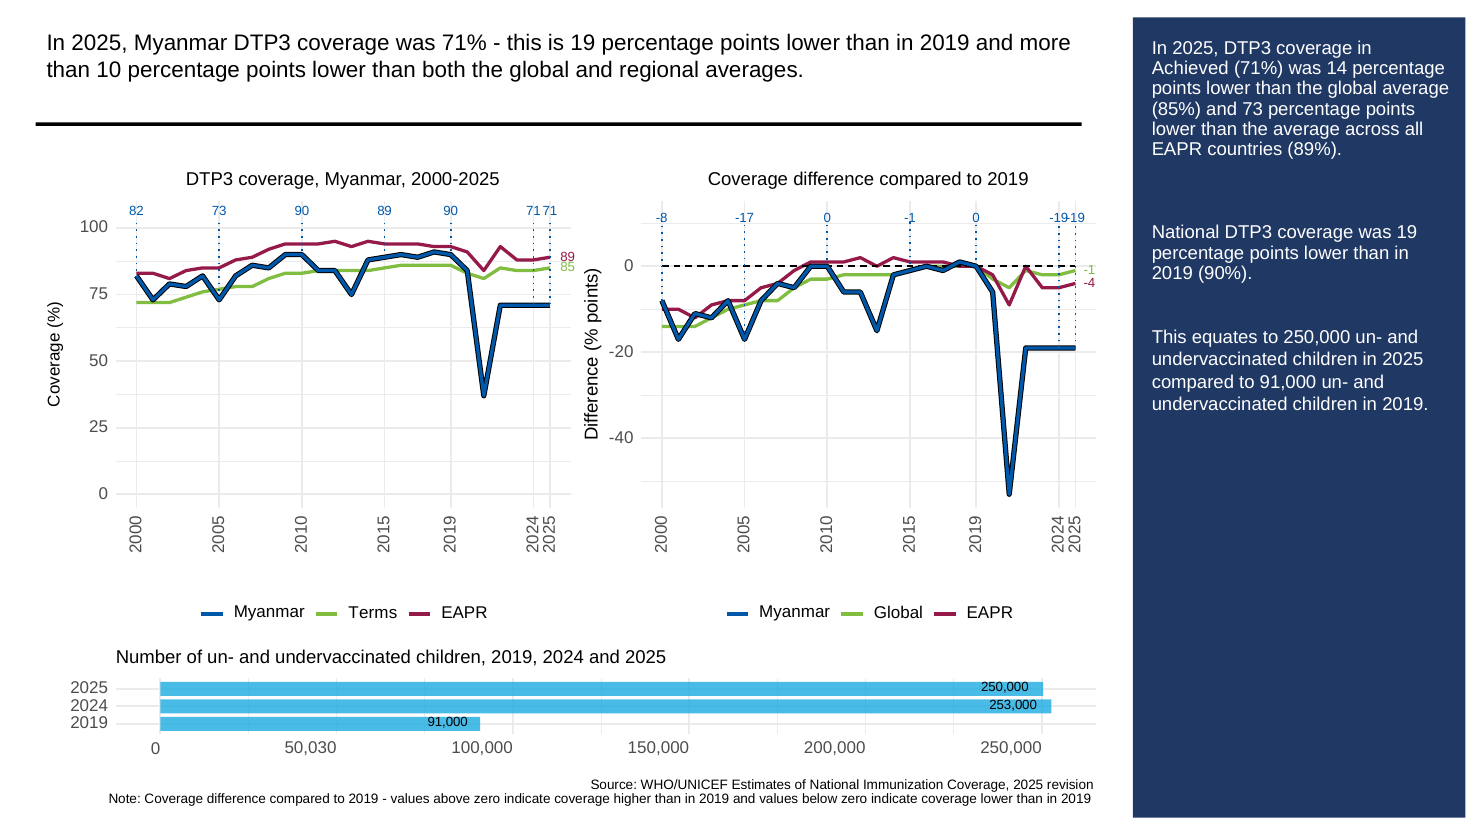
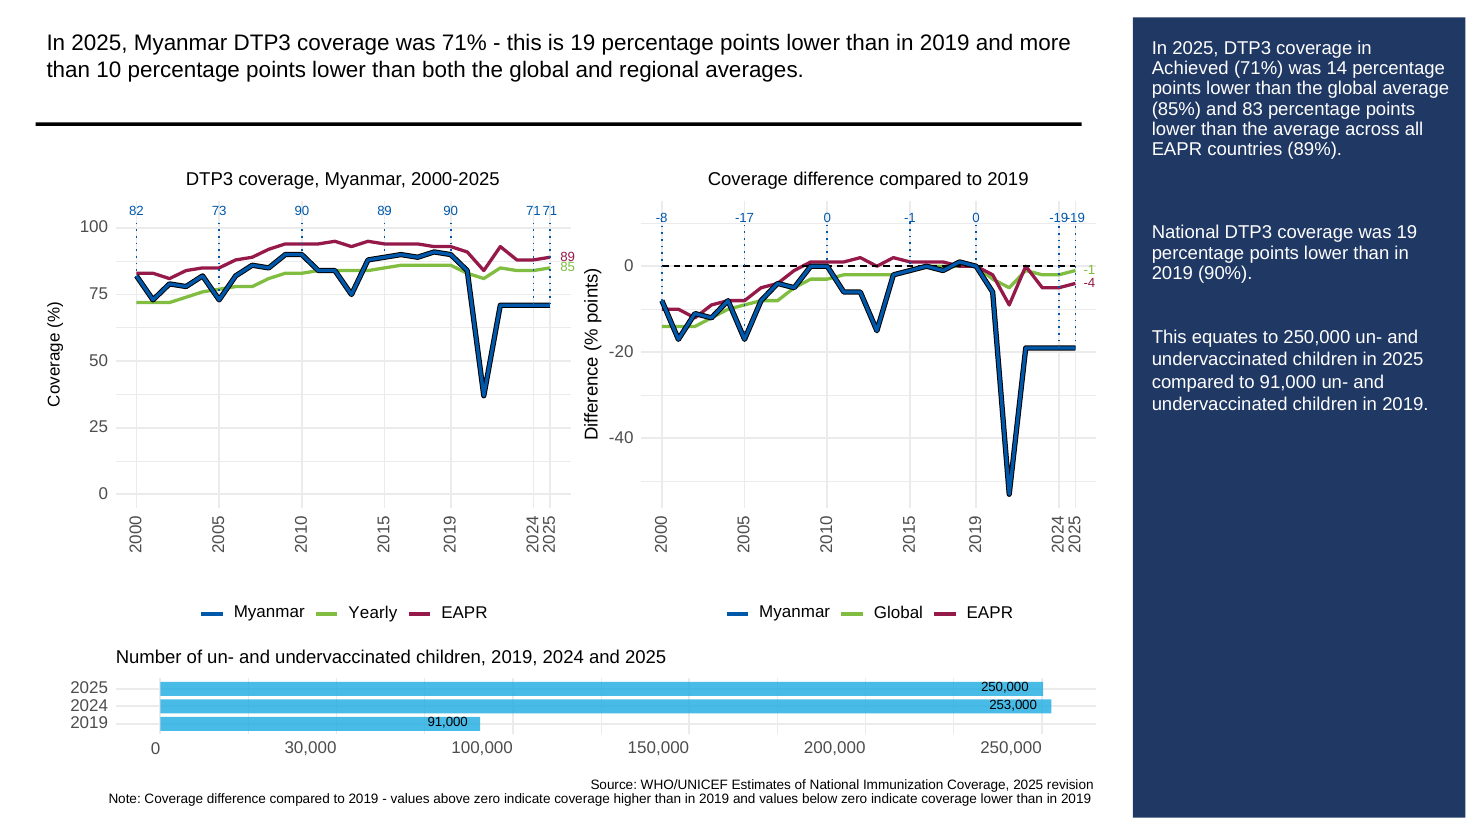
and 73: 73 -> 83
Terms: Terms -> Yearly
50,030: 50,030 -> 30,000
